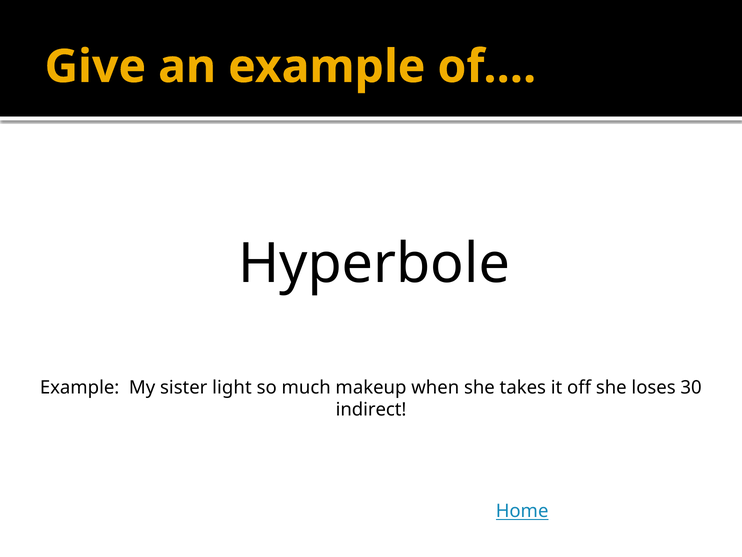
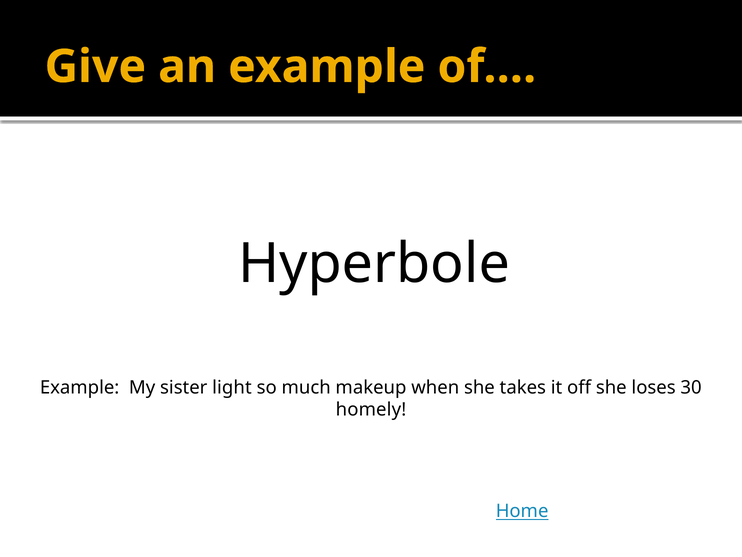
indirect: indirect -> homely
